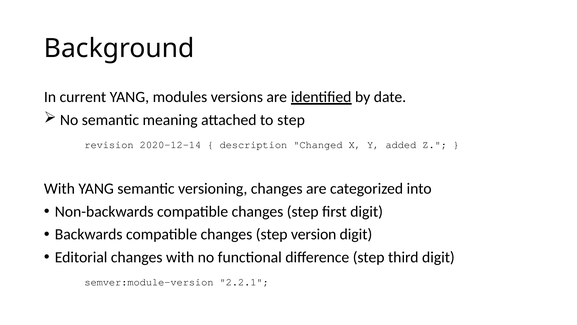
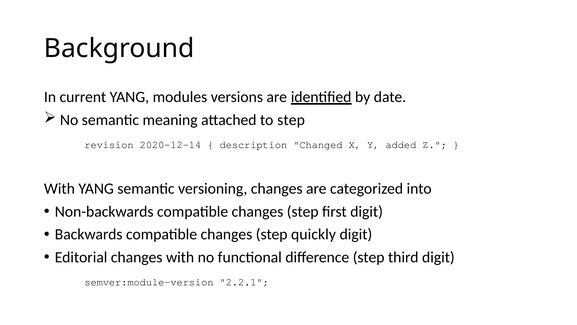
version: version -> quickly
